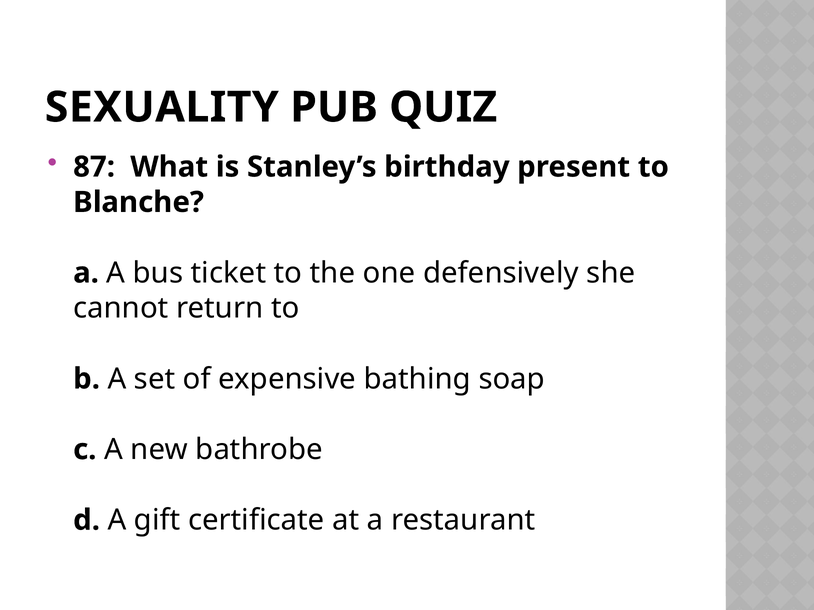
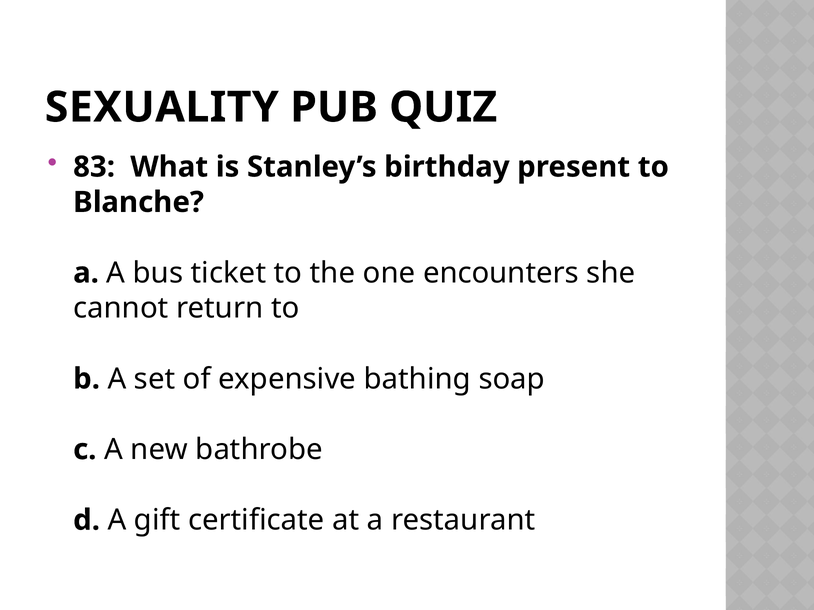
87: 87 -> 83
defensively: defensively -> encounters
